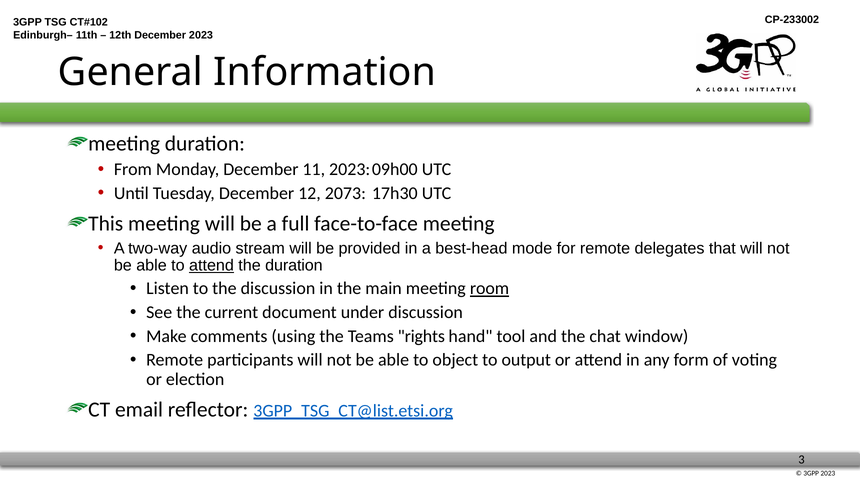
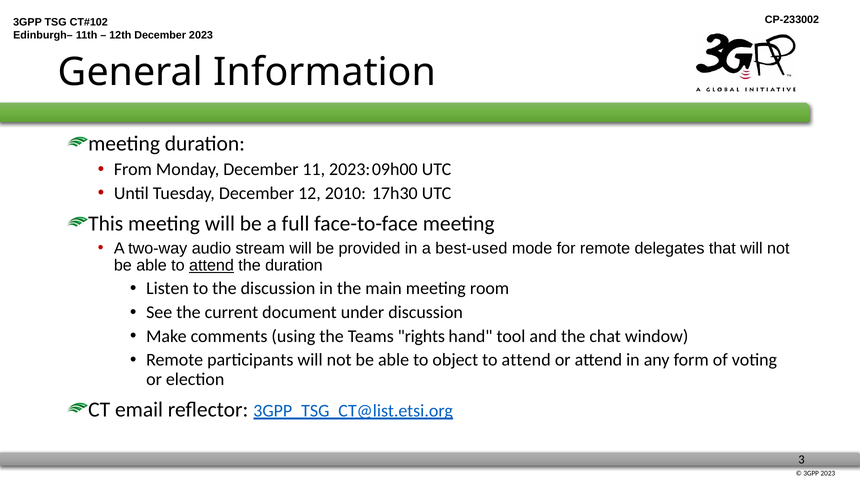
2073: 2073 -> 2010
best-head: best-head -> best-used
room underline: present -> none
object to output: output -> attend
